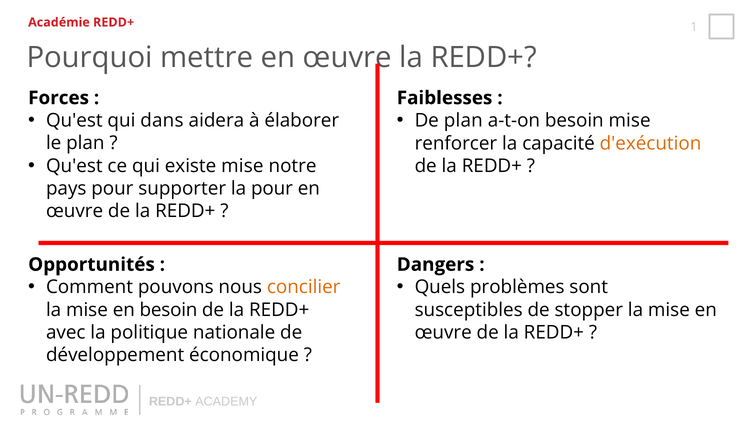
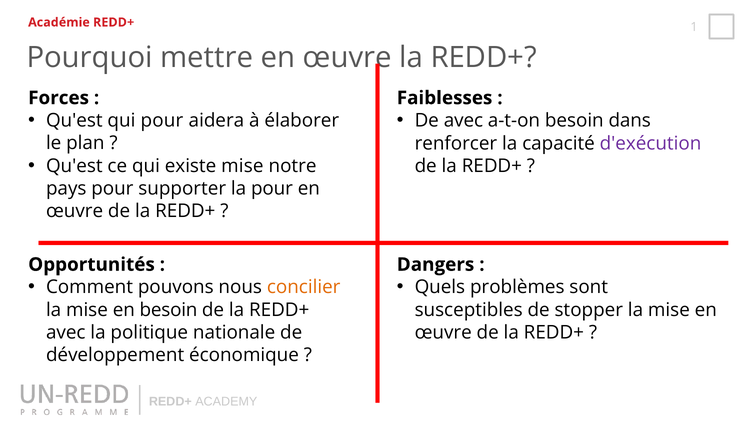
qui dans: dans -> pour
De plan: plan -> avec
besoin mise: mise -> dans
d'exécution colour: orange -> purple
